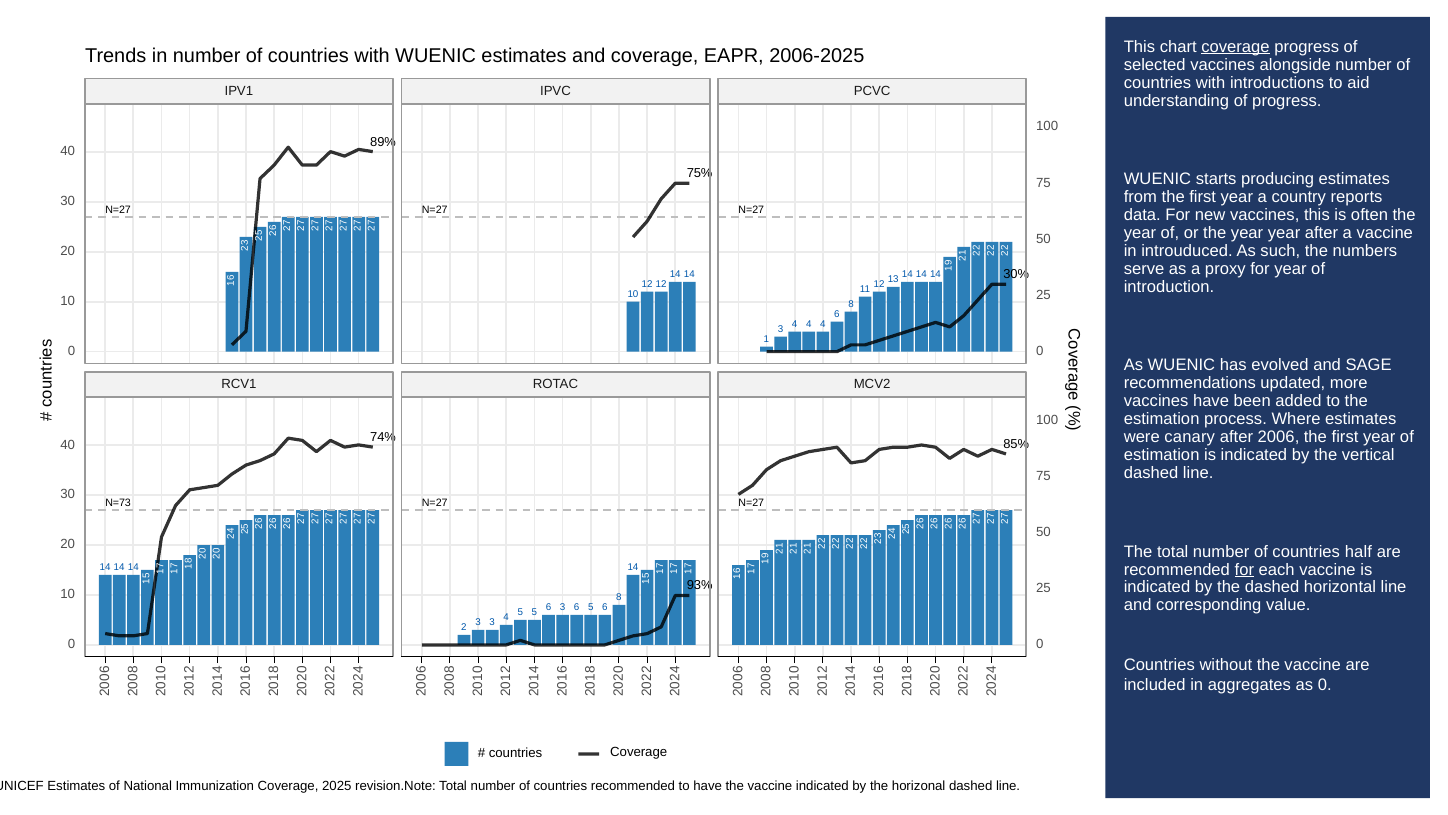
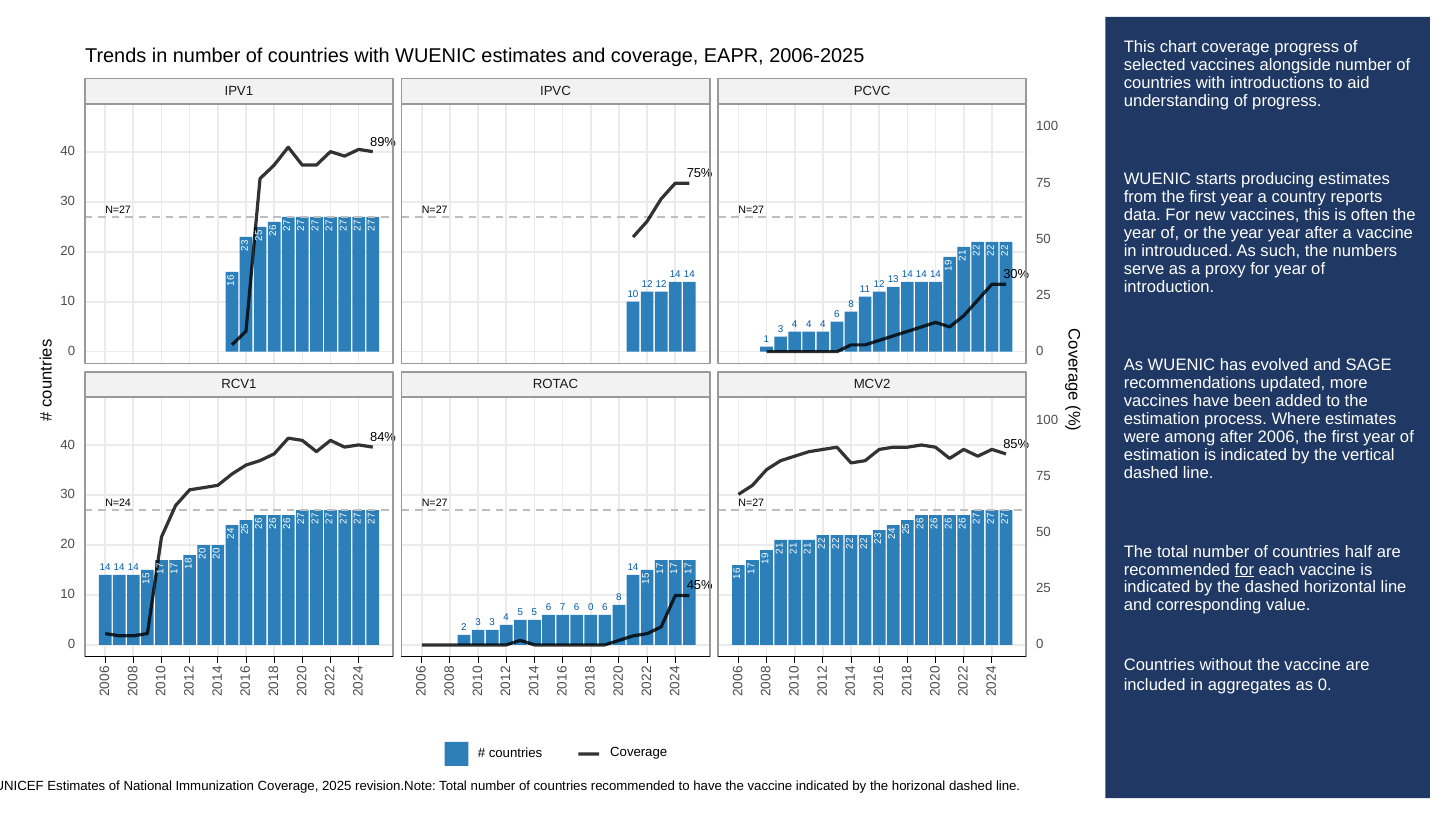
coverage at (1236, 47) underline: present -> none
canary: canary -> among
74%: 74% -> 84%
N=73: N=73 -> N=24
93%: 93% -> 45%
6 3: 3 -> 7
6 5: 5 -> 0
